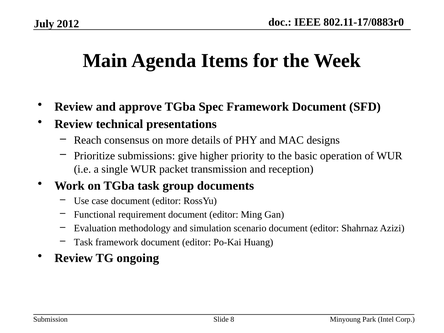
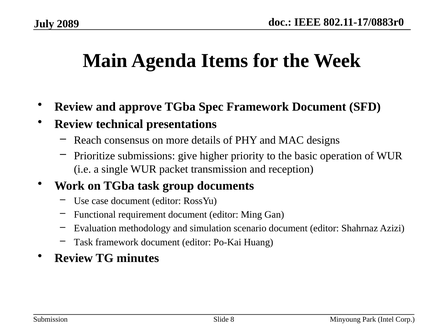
2012: 2012 -> 2089
ongoing: ongoing -> minutes
